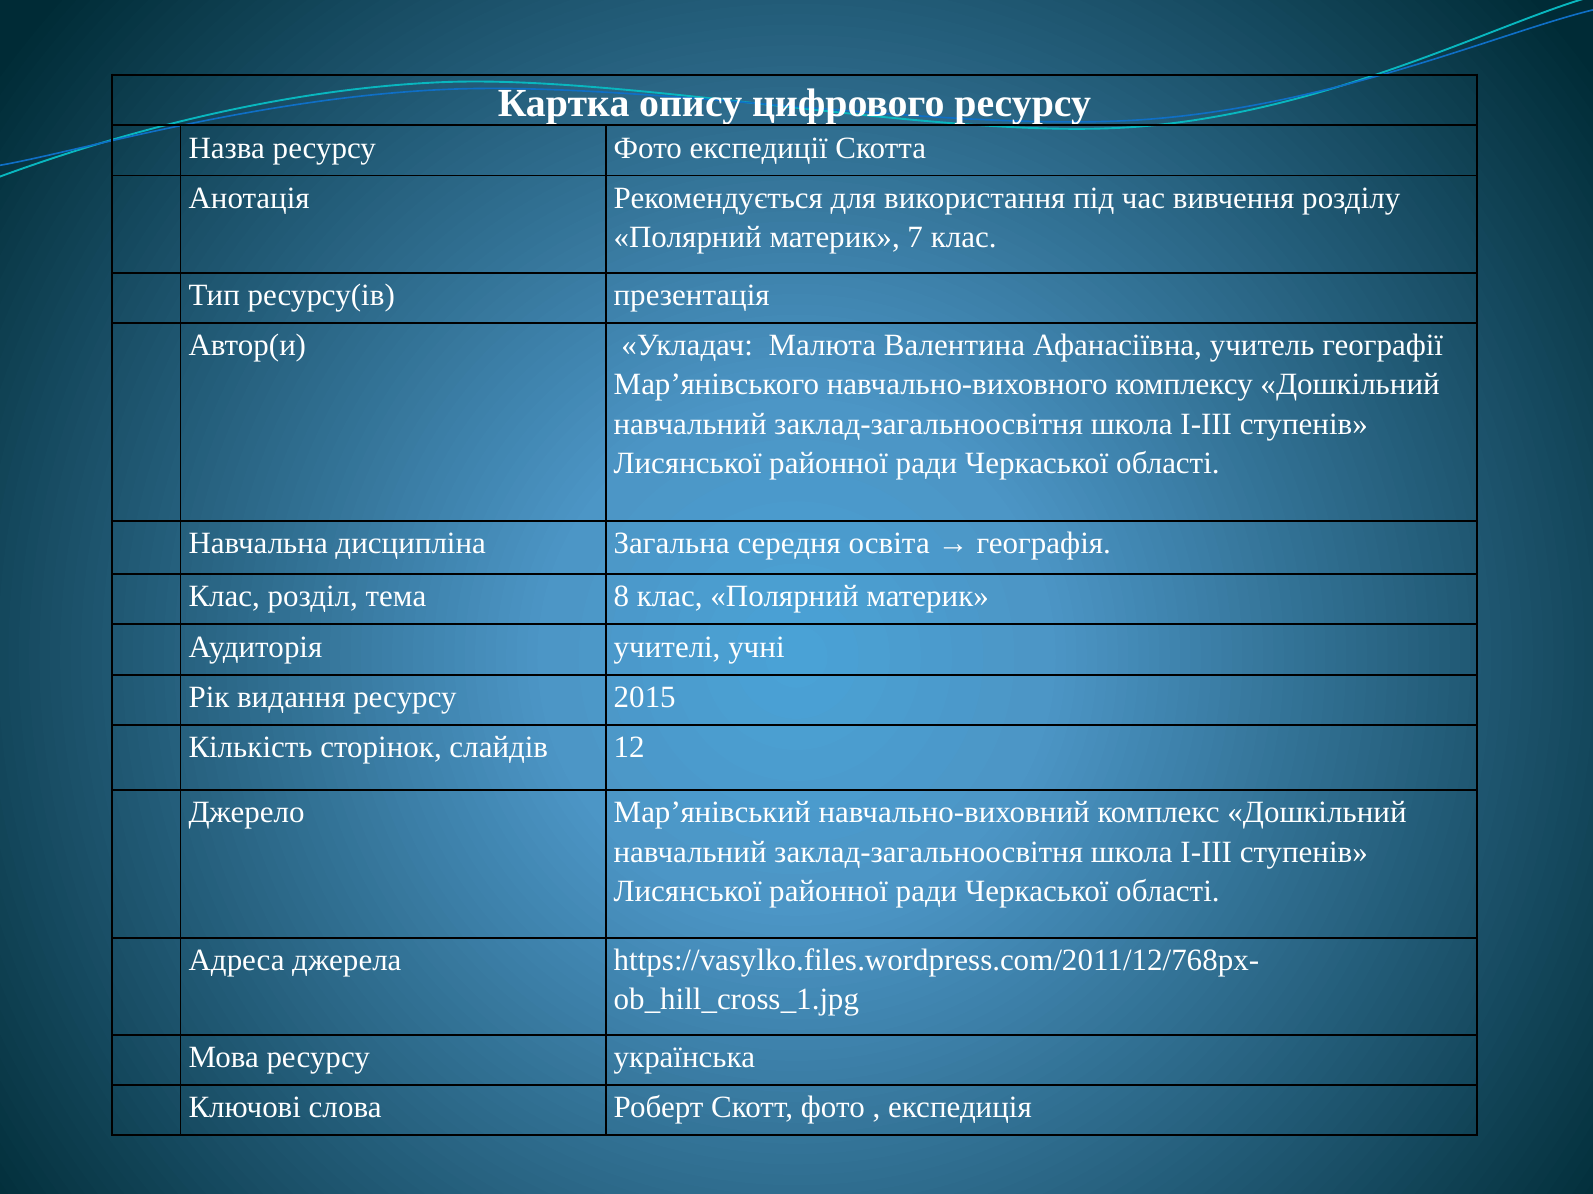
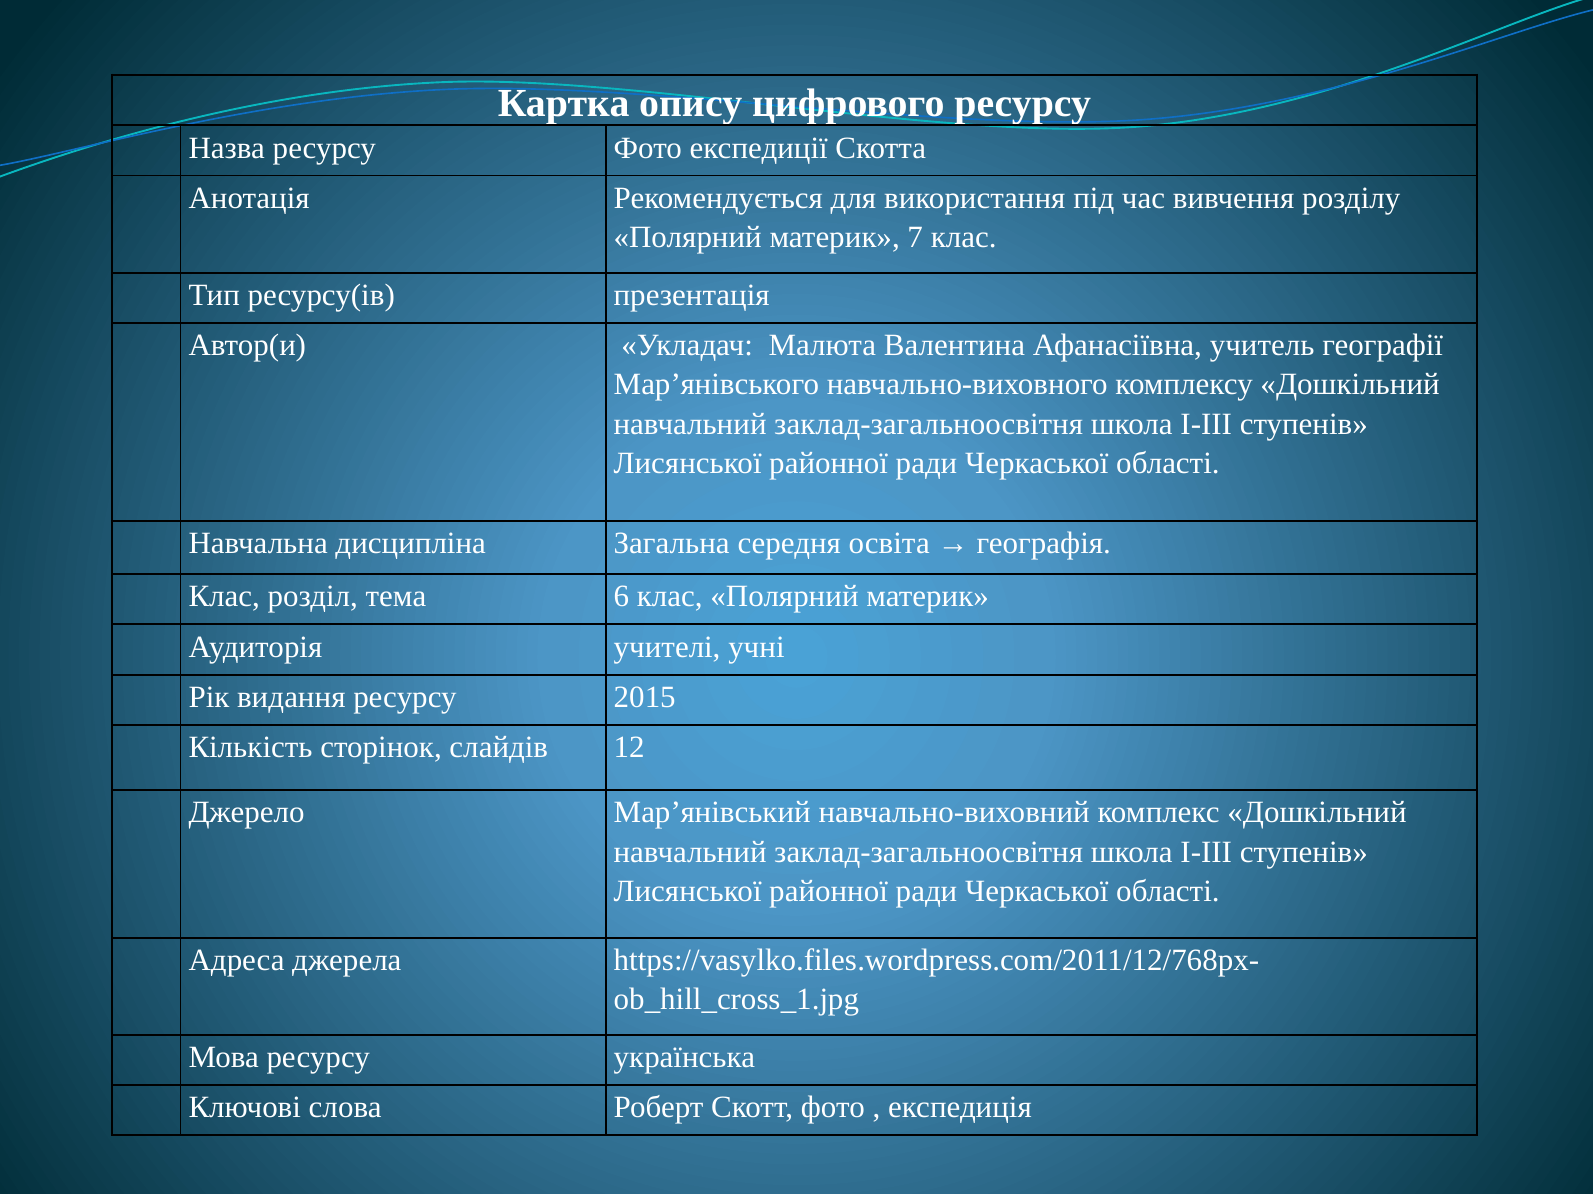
8: 8 -> 6
